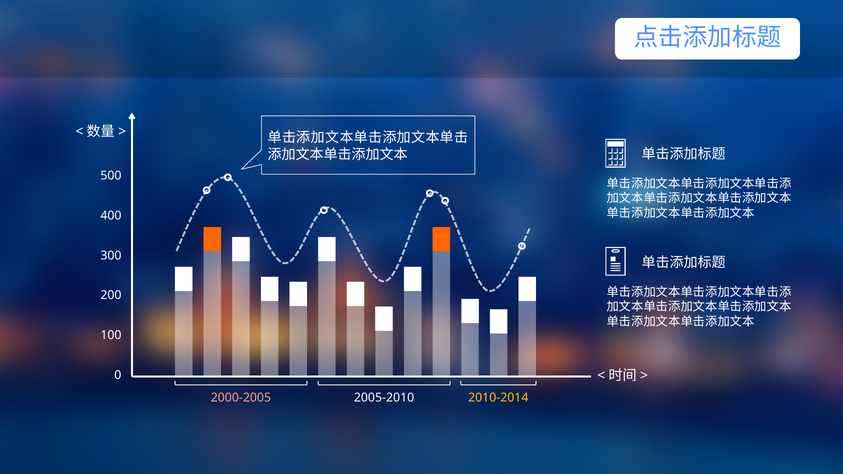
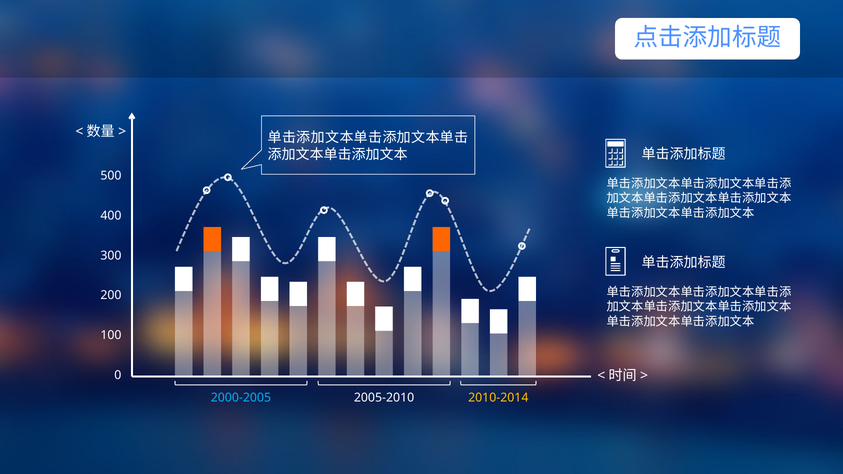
2000-2005 colour: pink -> light blue
